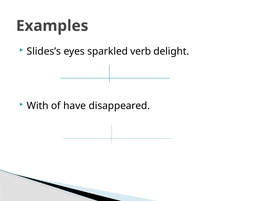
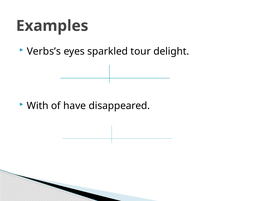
Slides’s: Slides’s -> Verbs’s
verb: verb -> tour
